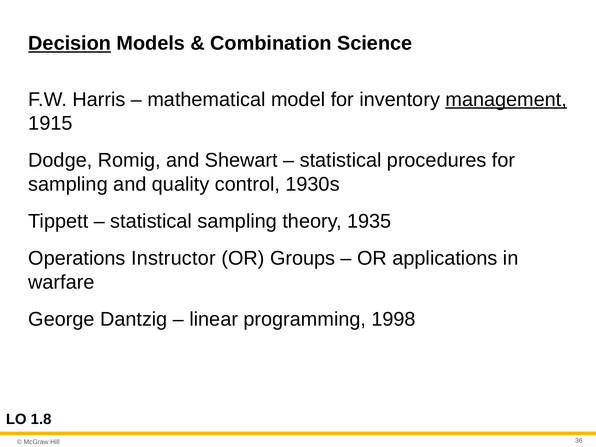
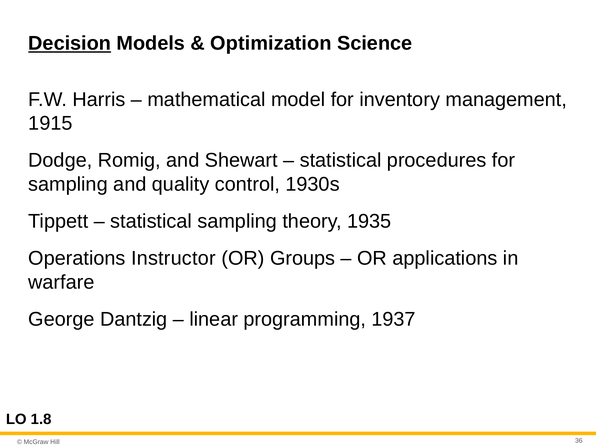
Combination: Combination -> Optimization
management underline: present -> none
1998: 1998 -> 1937
